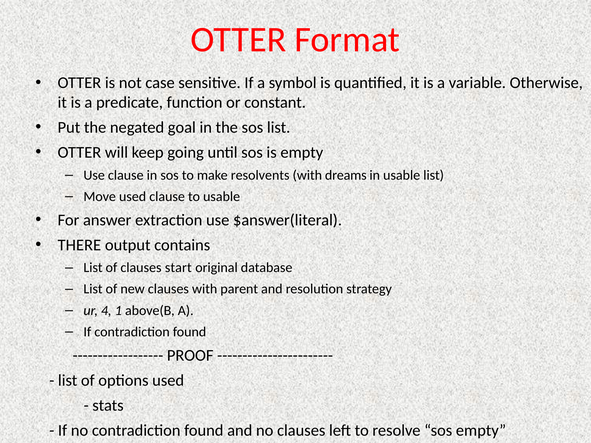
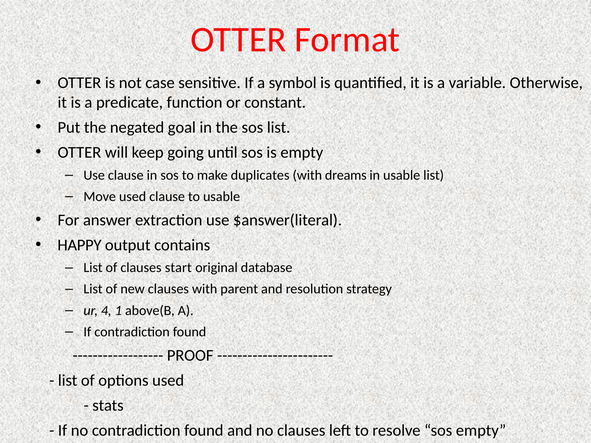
resolvents: resolvents -> duplicates
THERE: THERE -> HAPPY
